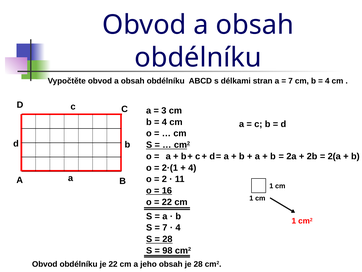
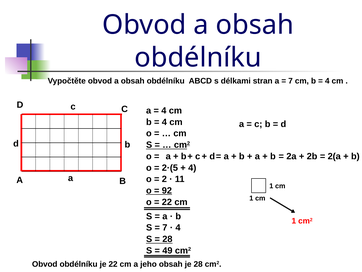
3 at (164, 110): 3 -> 4
2·(1: 2·(1 -> 2·(5
16: 16 -> 92
98: 98 -> 49
